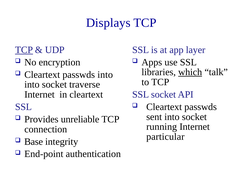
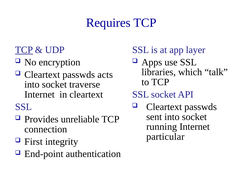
Displays: Displays -> Requires
which underline: present -> none
passwds into: into -> acts
Base: Base -> First
